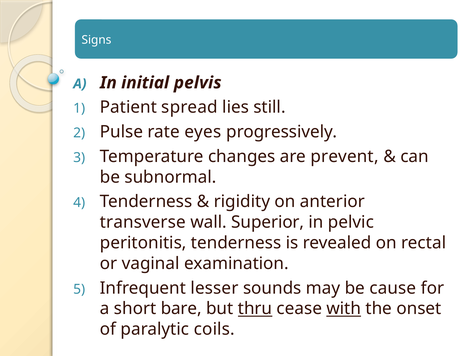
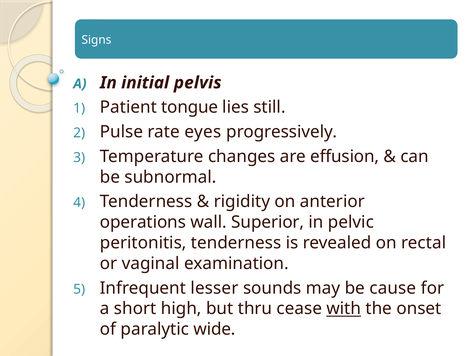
spread: spread -> tongue
prevent: prevent -> effusion
transverse: transverse -> operations
bare: bare -> high
thru underline: present -> none
coils: coils -> wide
